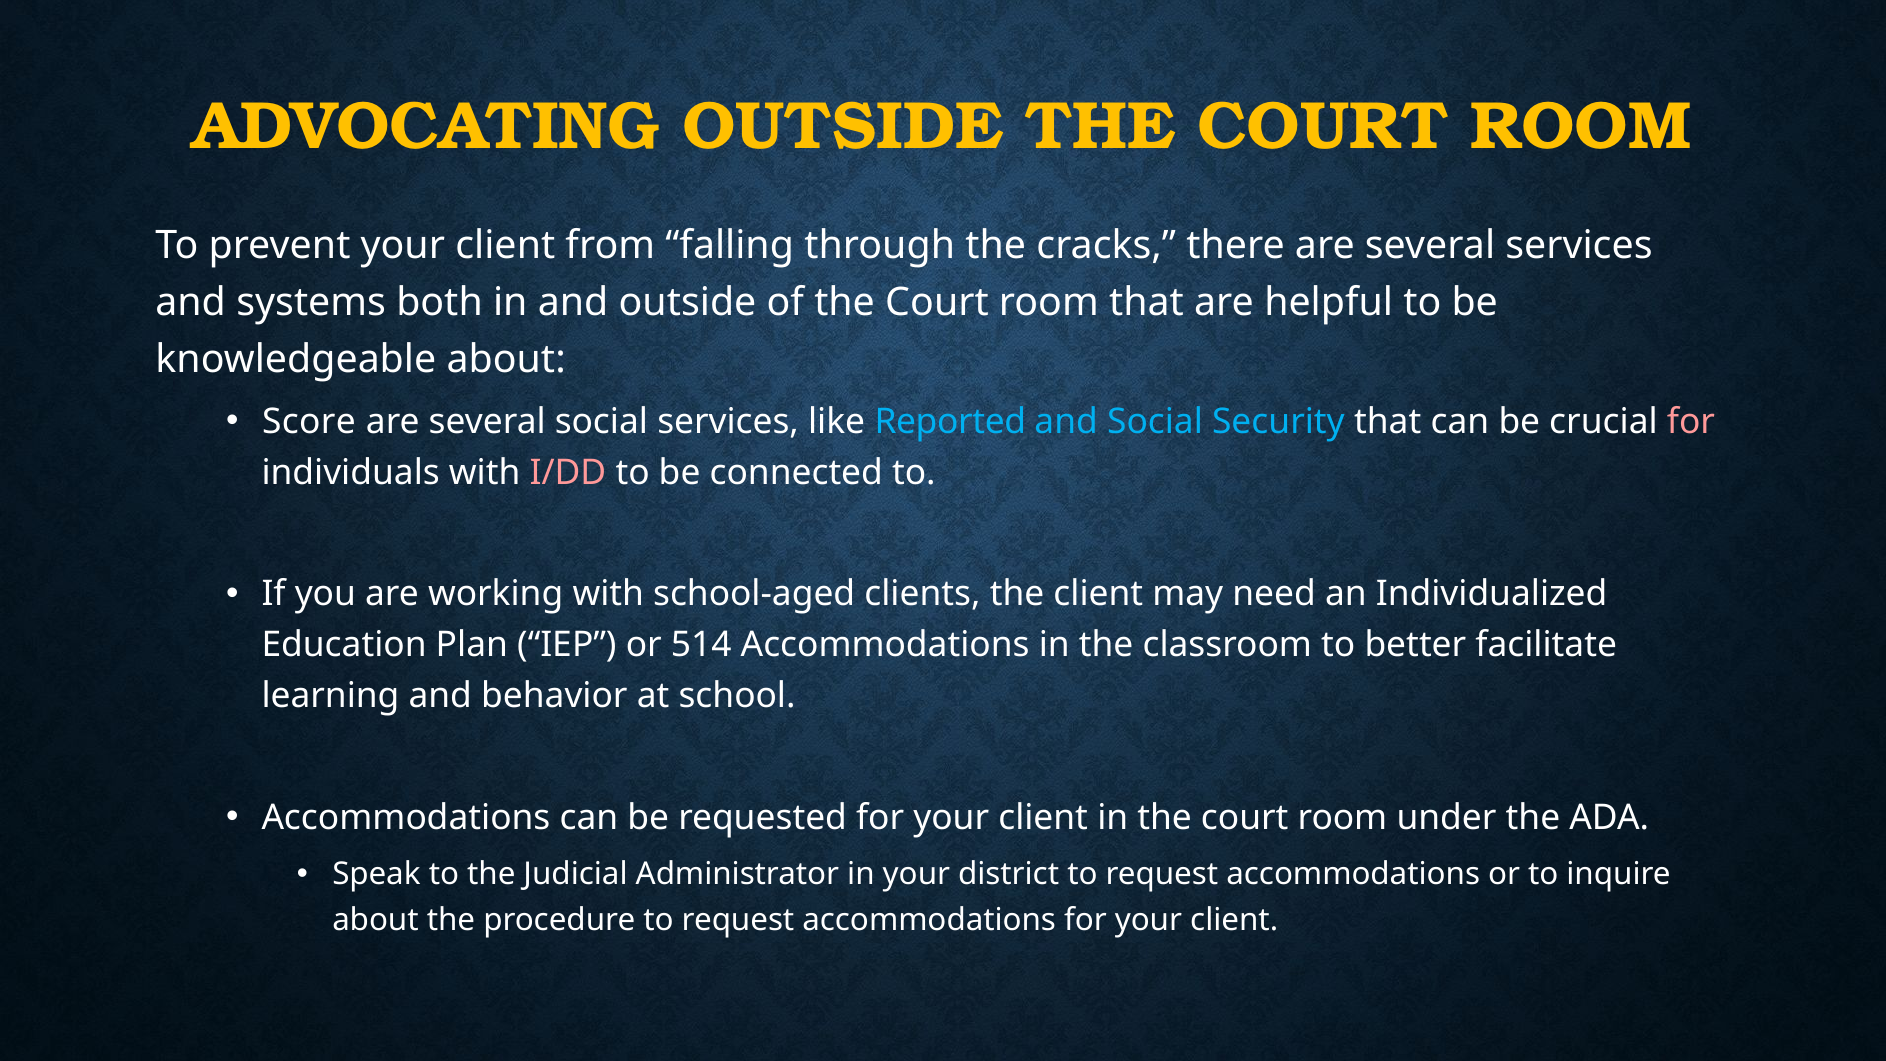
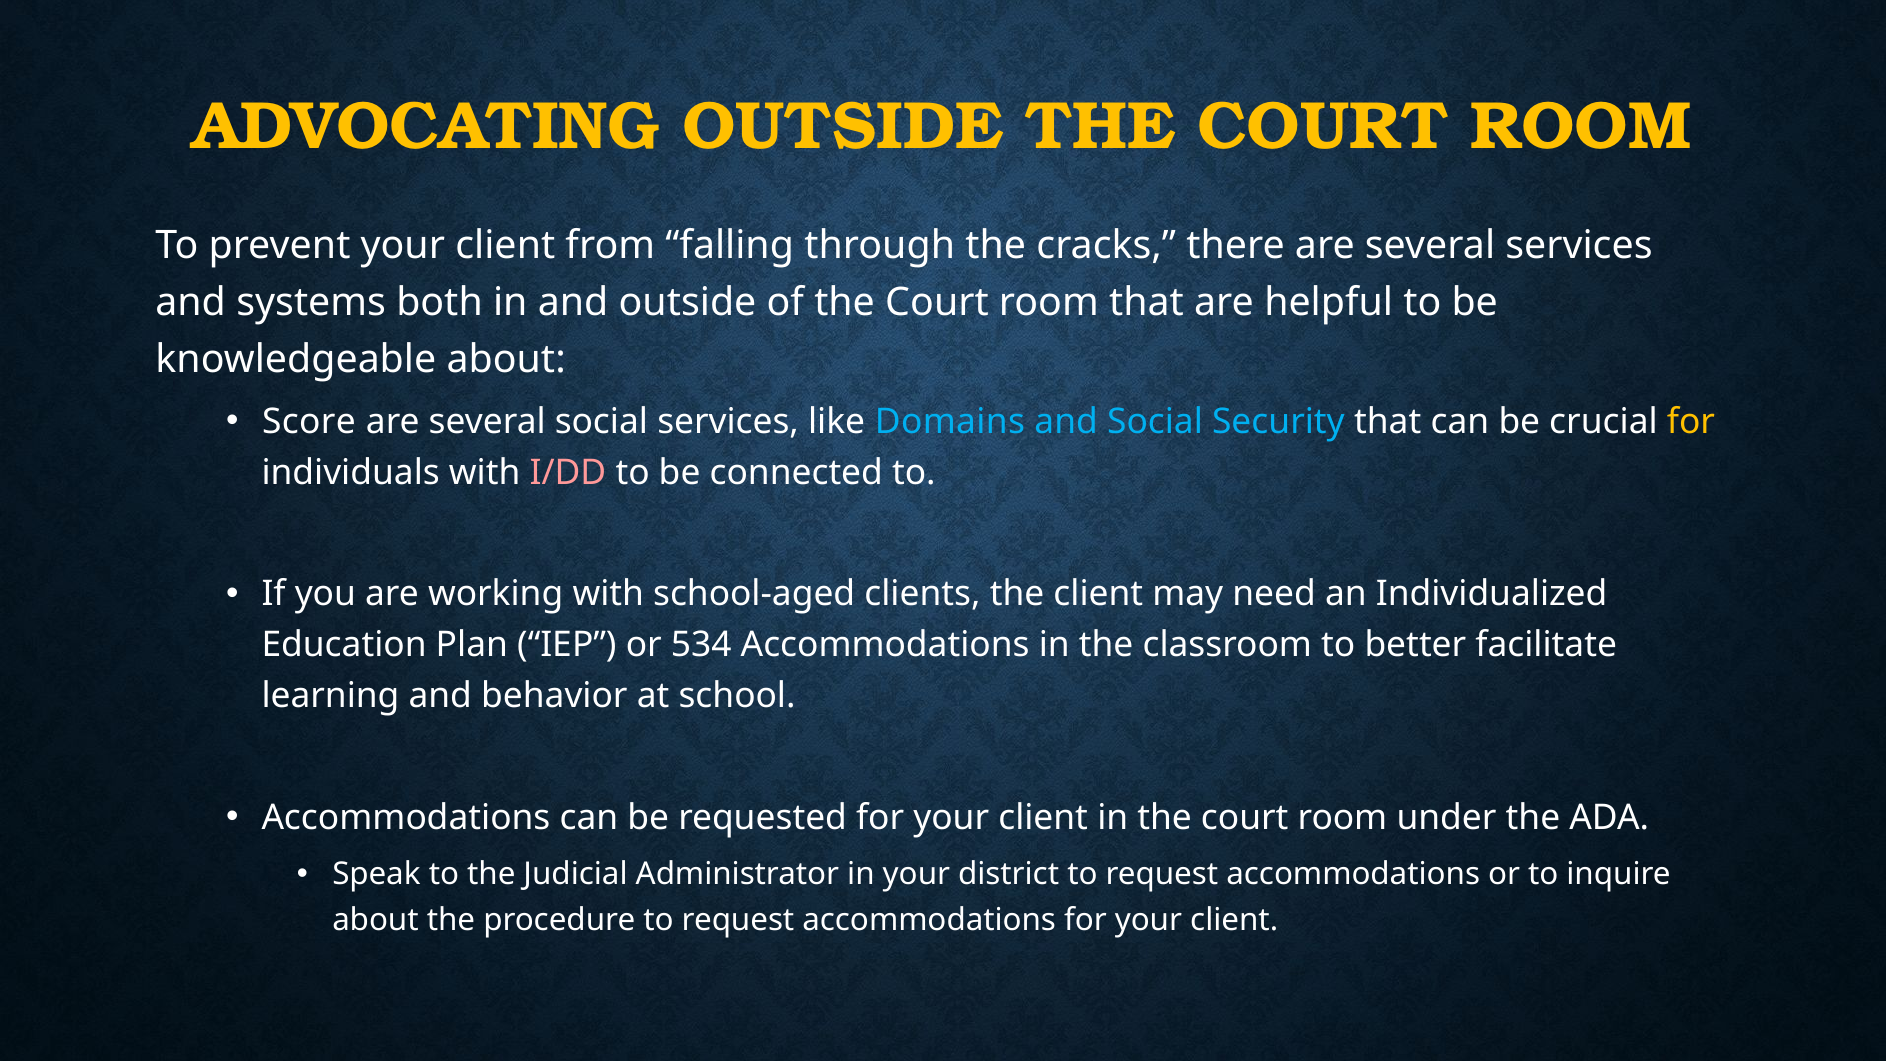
Reported: Reported -> Domains
for at (1691, 422) colour: pink -> yellow
514: 514 -> 534
